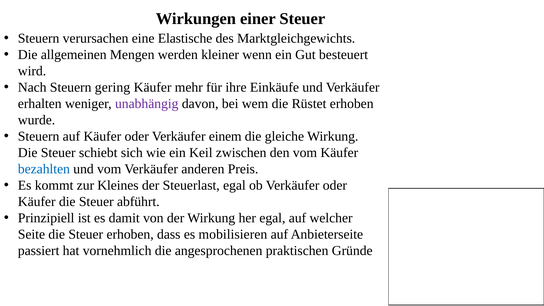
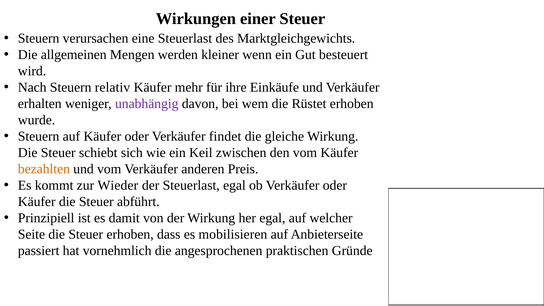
eine Elastische: Elastische -> Steuerlast
gering: gering -> relativ
einem: einem -> findet
bezahlten colour: blue -> orange
Kleines: Kleines -> Wieder
